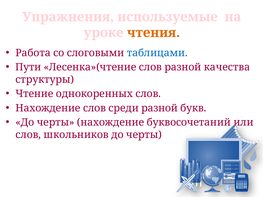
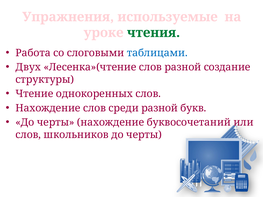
чтения colour: orange -> green
Пути: Пути -> Двух
качества: качества -> создание
